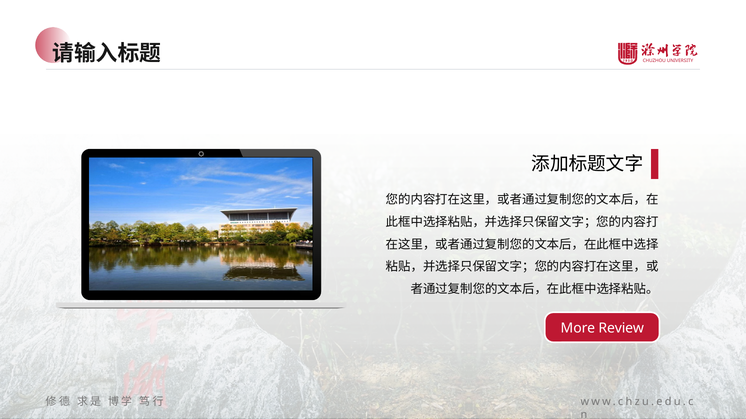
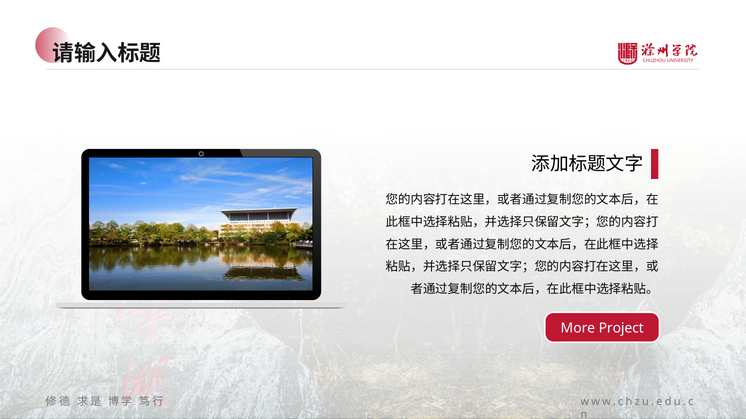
Review: Review -> Project
